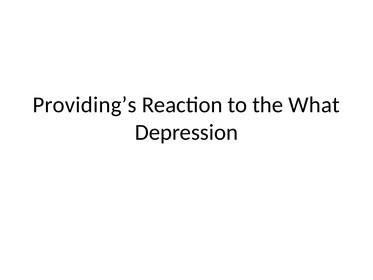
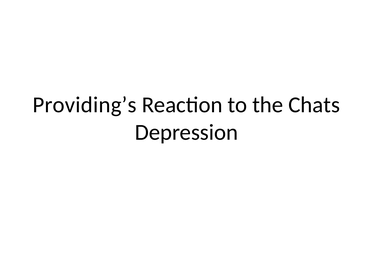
What: What -> Chats
